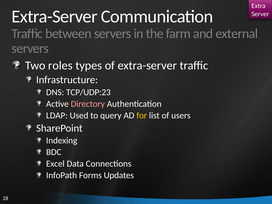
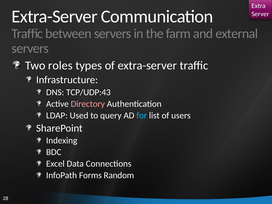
TCP/UDP:23: TCP/UDP:23 -> TCP/UDP:43
for colour: yellow -> light blue
Updates: Updates -> Random
